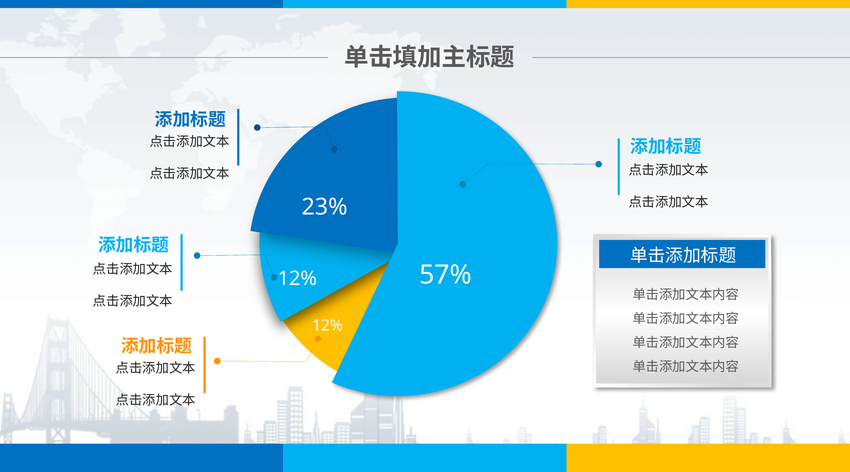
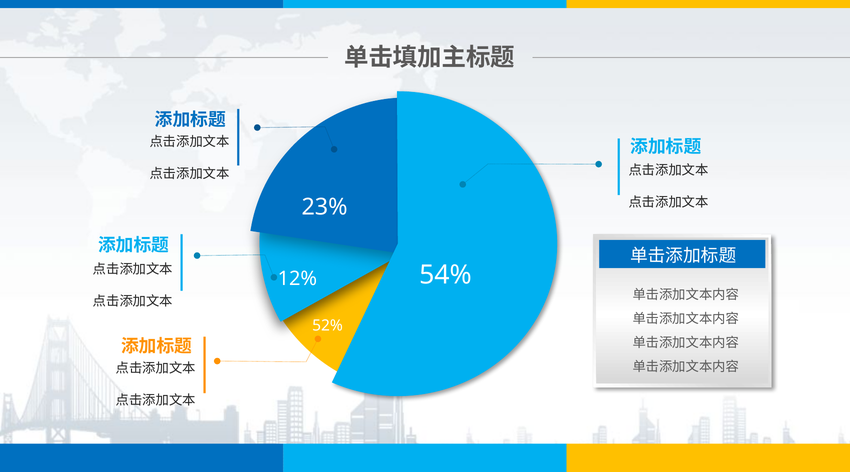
57%: 57% -> 54%
12% at (328, 326): 12% -> 52%
